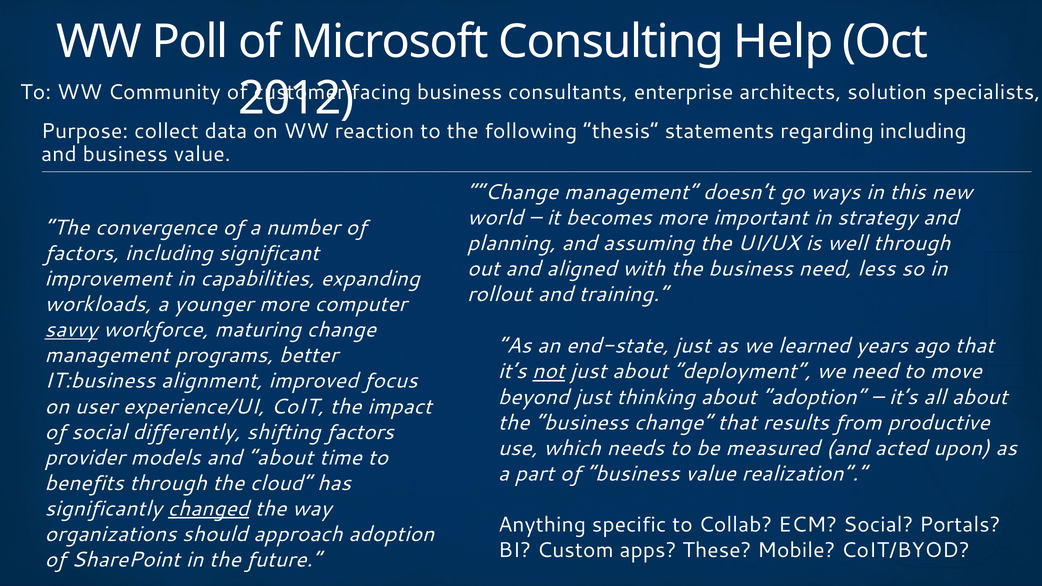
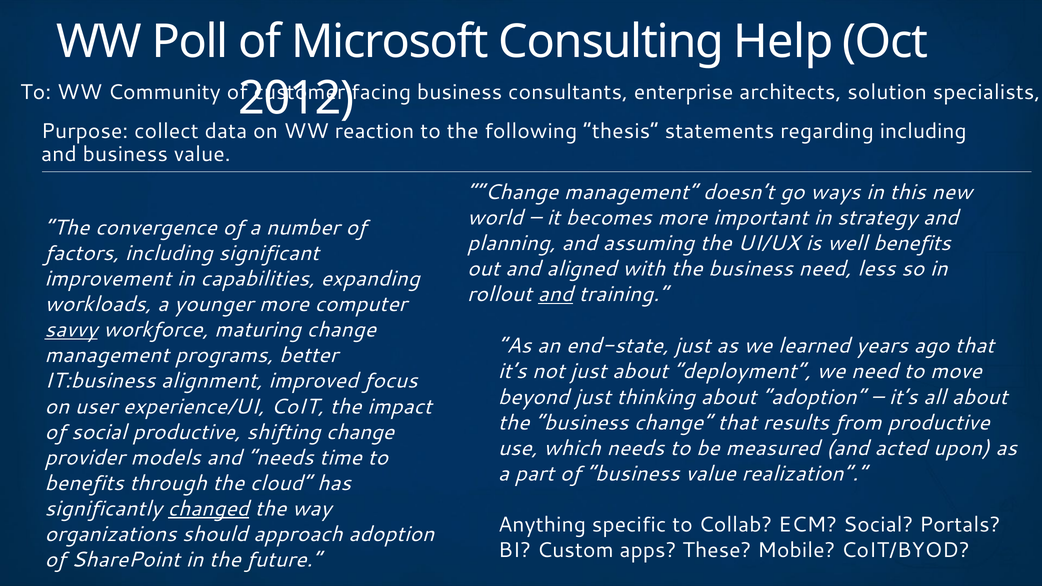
well through: through -> benefits
and at (555, 294) underline: none -> present
not underline: present -> none
social differently: differently -> productive
shifting factors: factors -> change
and about: about -> needs
